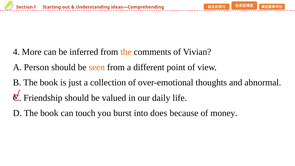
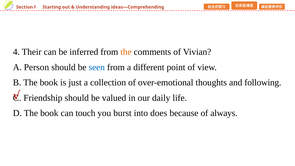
More: More -> Their
seen colour: orange -> blue
abnormal: abnormal -> following
money: money -> always
